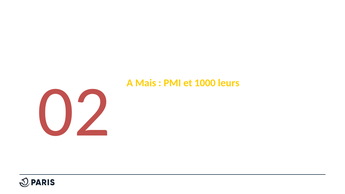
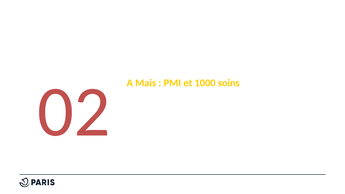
leurs: leurs -> soins
